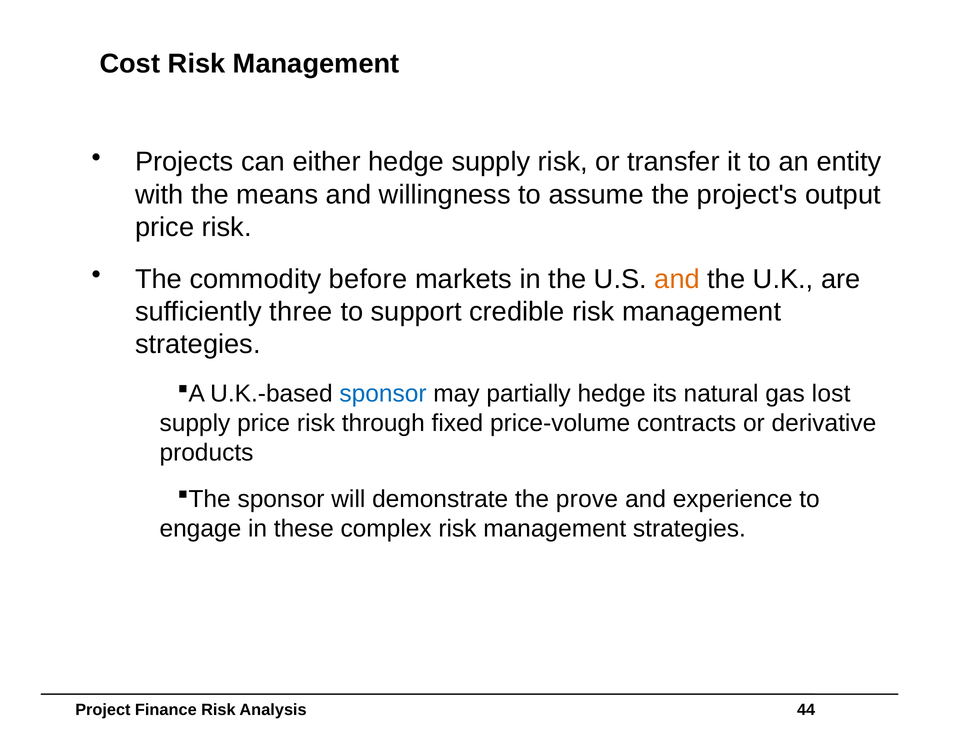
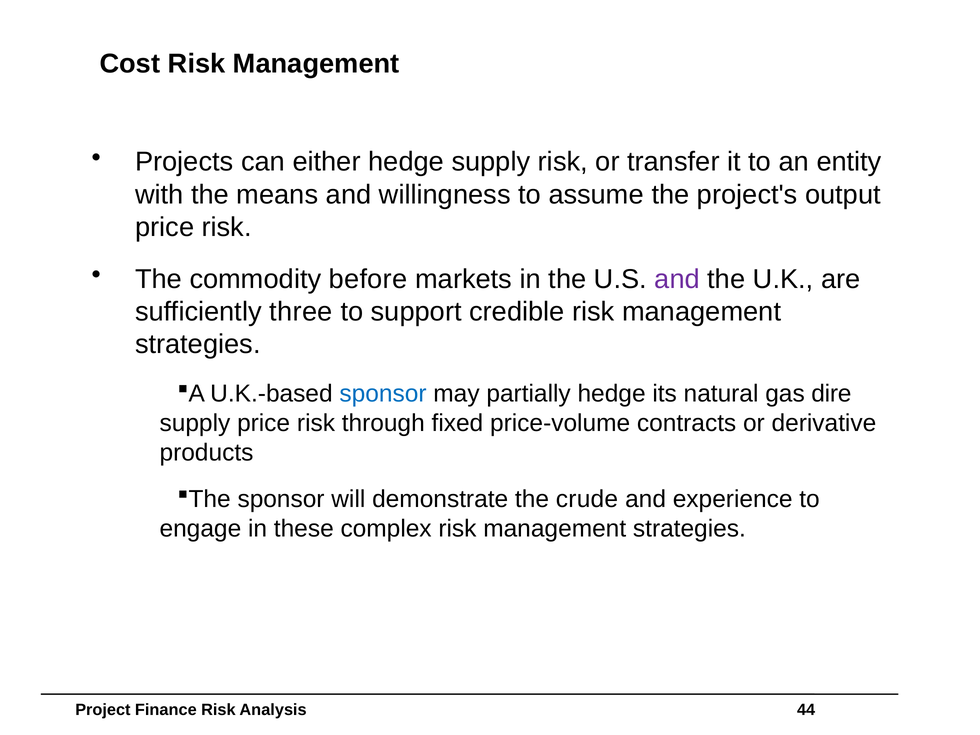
and at (677, 279) colour: orange -> purple
lost: lost -> dire
prove: prove -> crude
